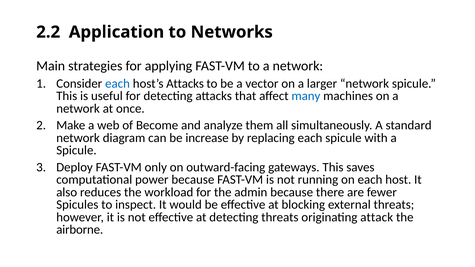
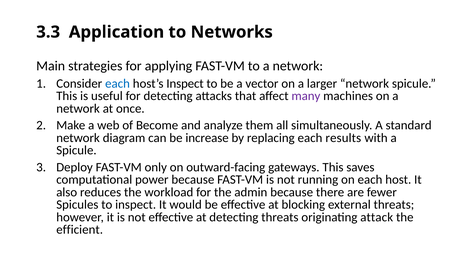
2.2: 2.2 -> 3.3
host’s Attacks: Attacks -> Inspect
many colour: blue -> purple
each spicule: spicule -> results
airborne: airborne -> efficient
